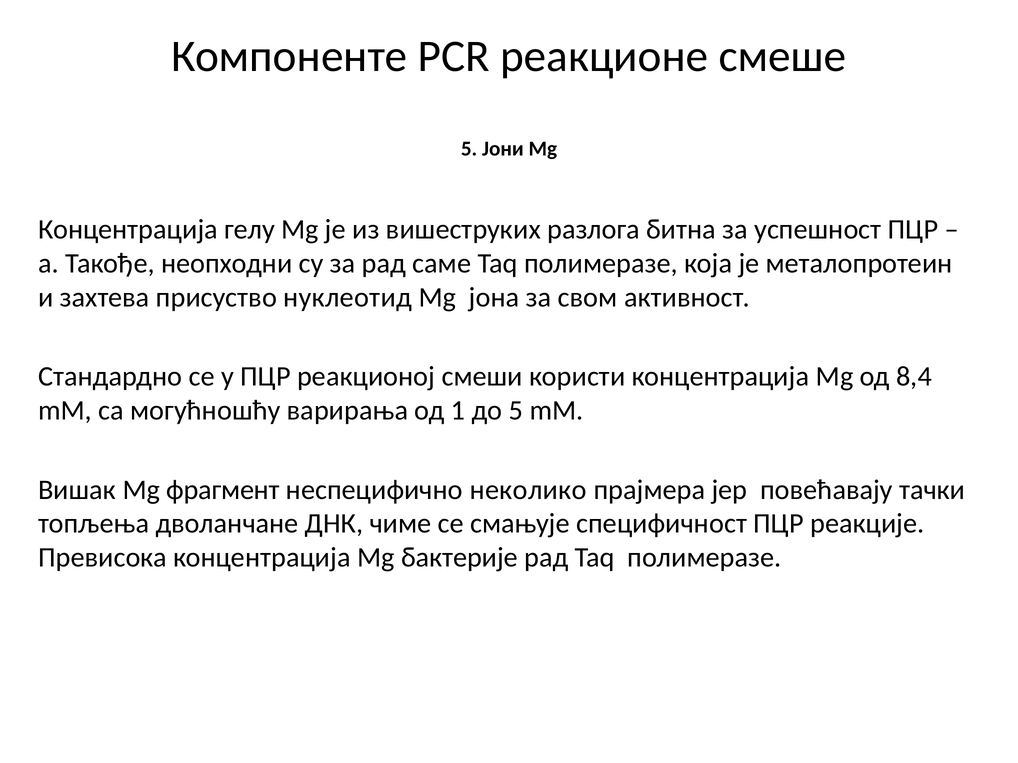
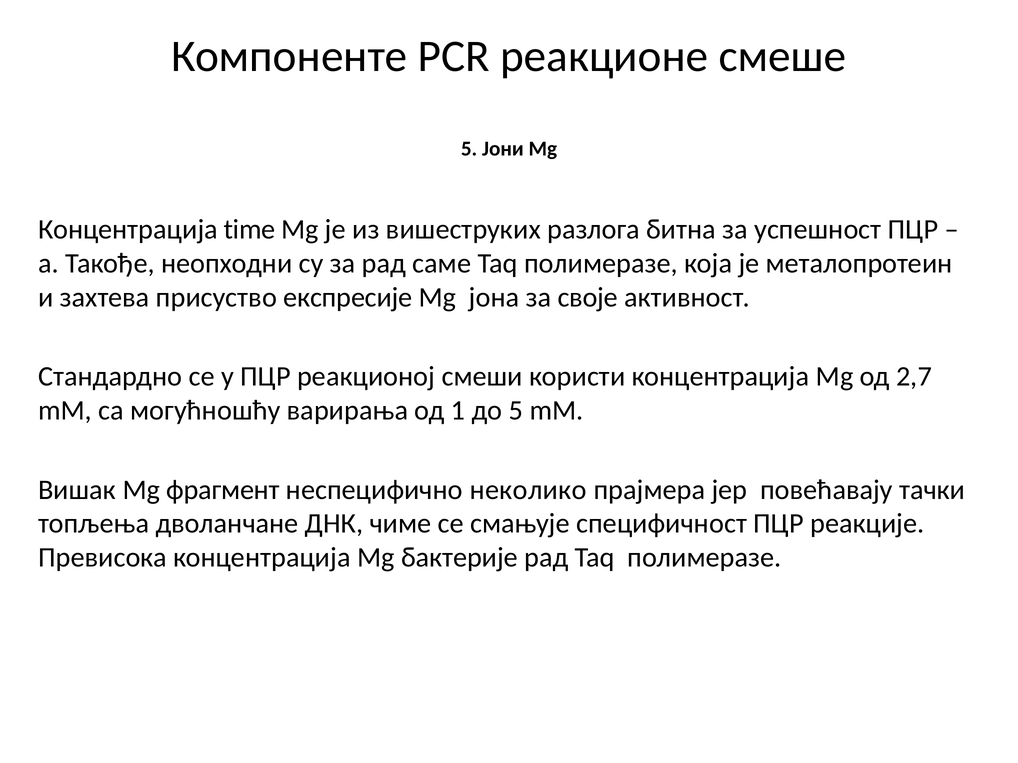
гелу: гелу -> time
нуклеотид: нуклеотид -> експресије
свом: свом -> своје
8,4: 8,4 -> 2,7
